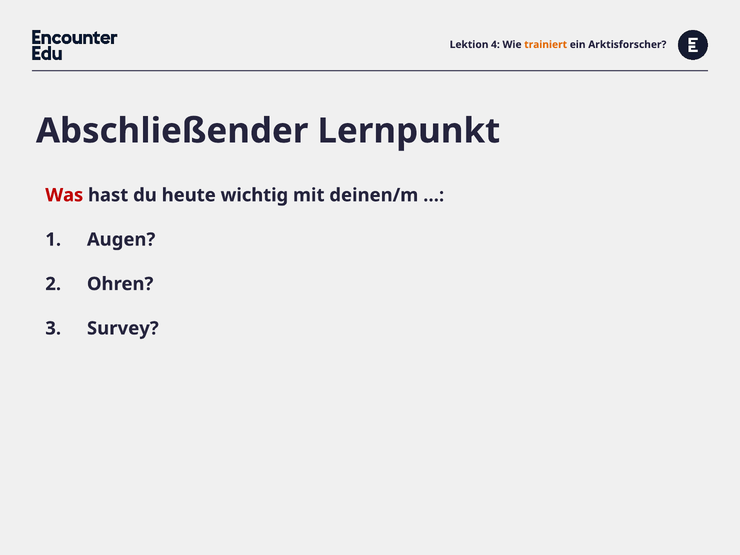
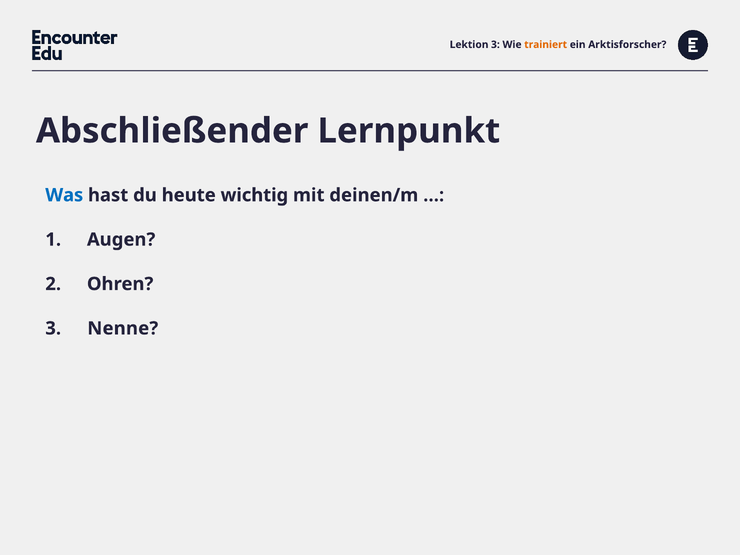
Lektion 4: 4 -> 3
Was colour: red -> blue
Survey: Survey -> Nenne
